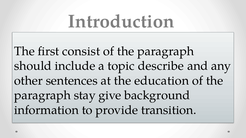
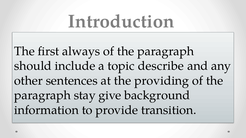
consist: consist -> always
education: education -> providing
